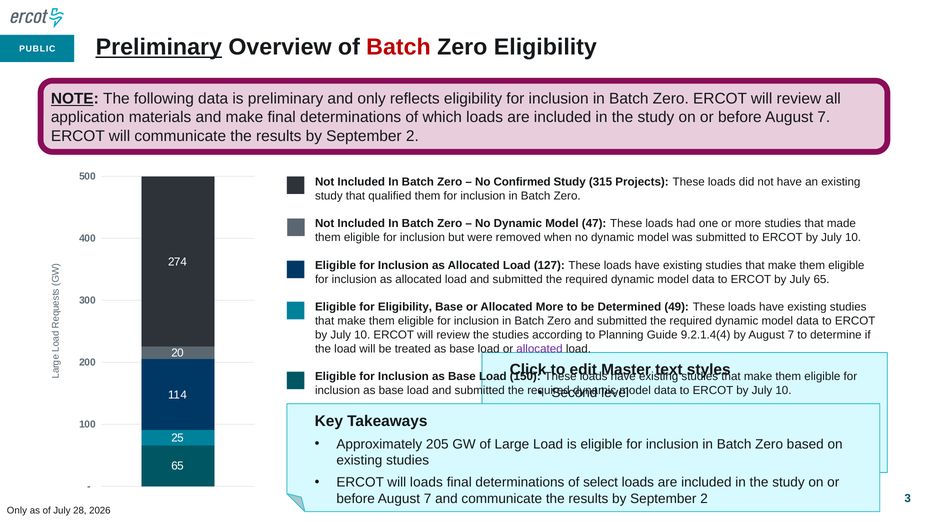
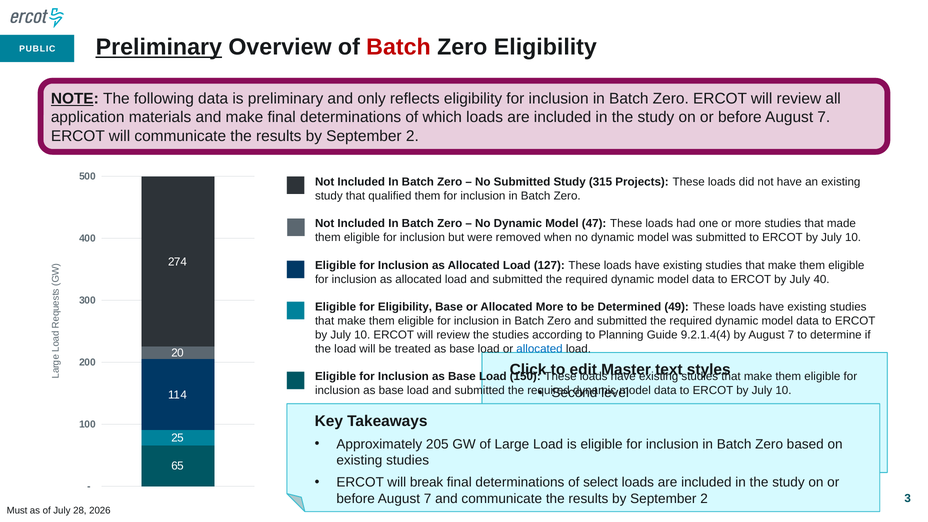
No Confirmed: Confirmed -> Submitted
July 65: 65 -> 40
allocated at (539, 349) colour: purple -> blue
will loads: loads -> break
Only at (17, 510): Only -> Must
